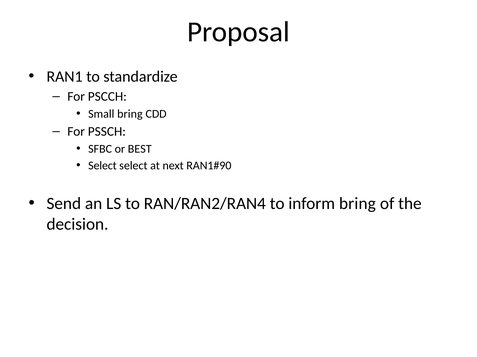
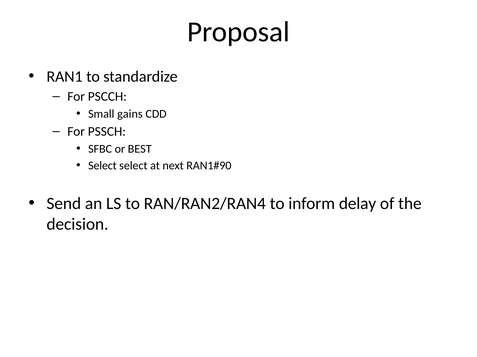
Small bring: bring -> gains
inform bring: bring -> delay
